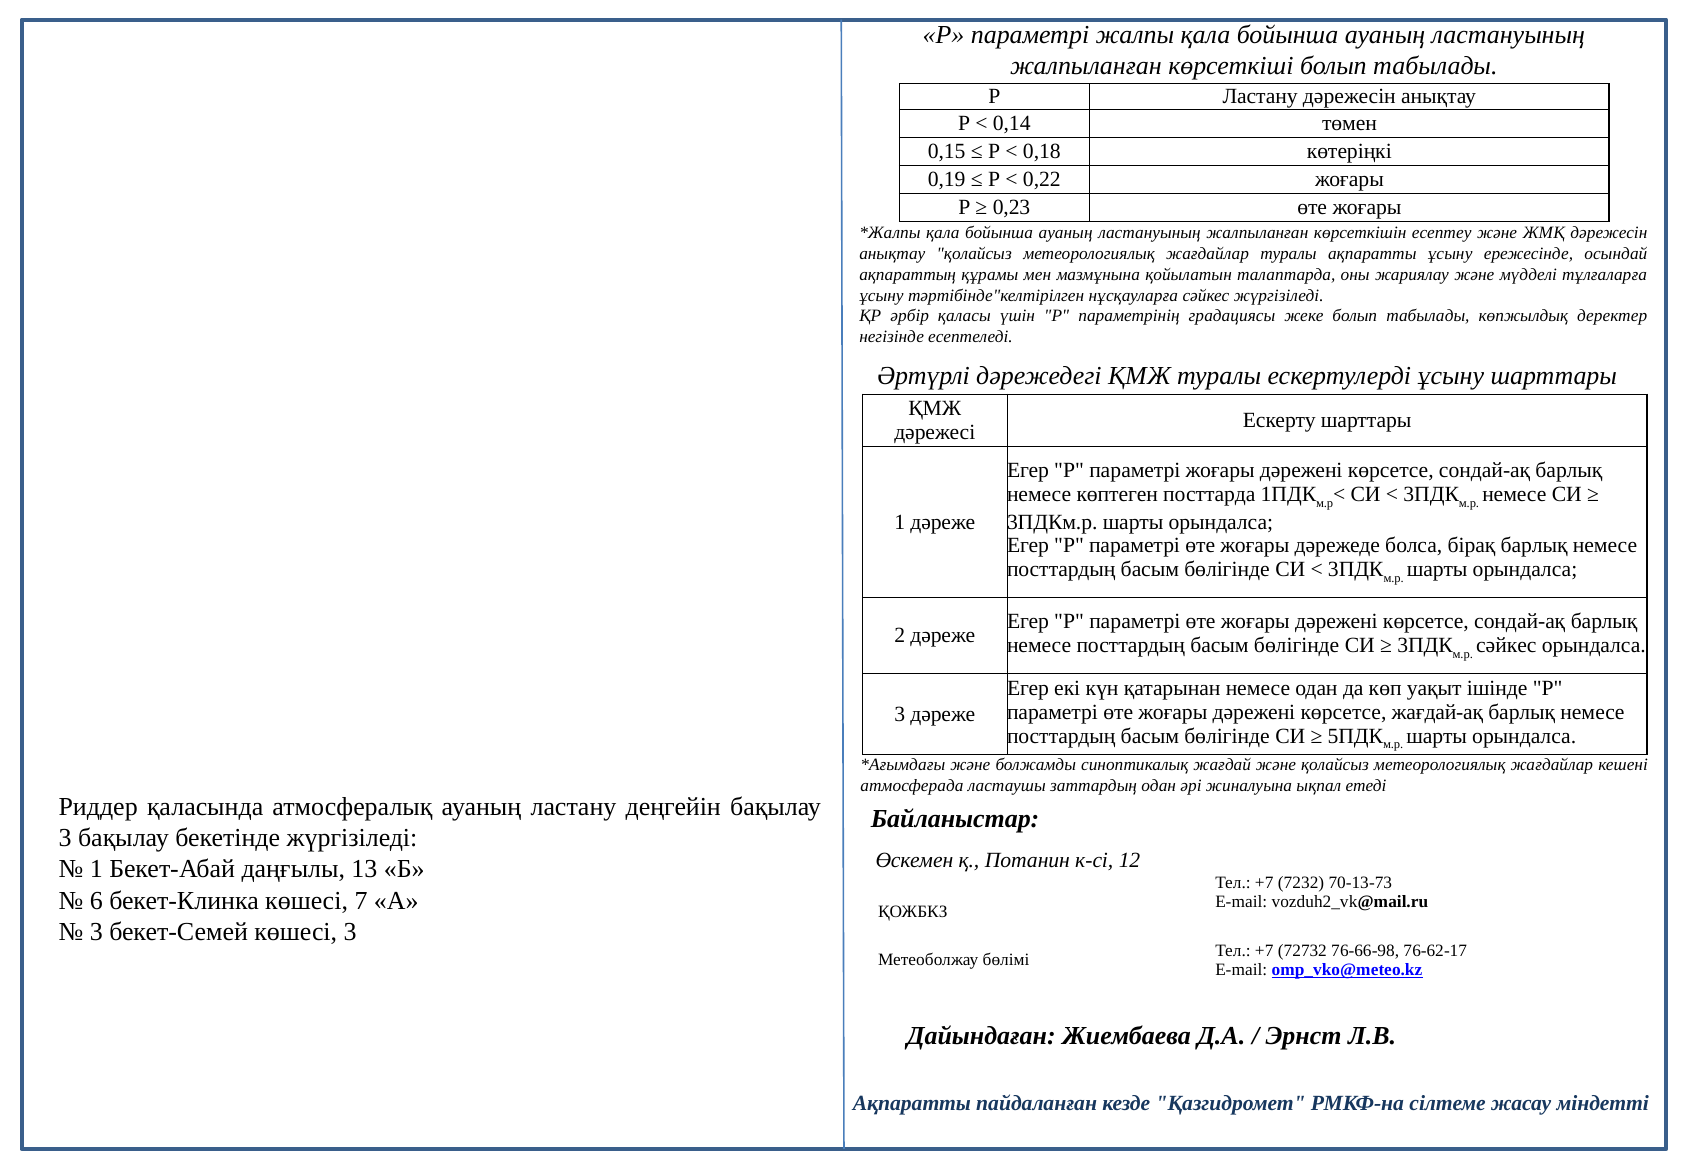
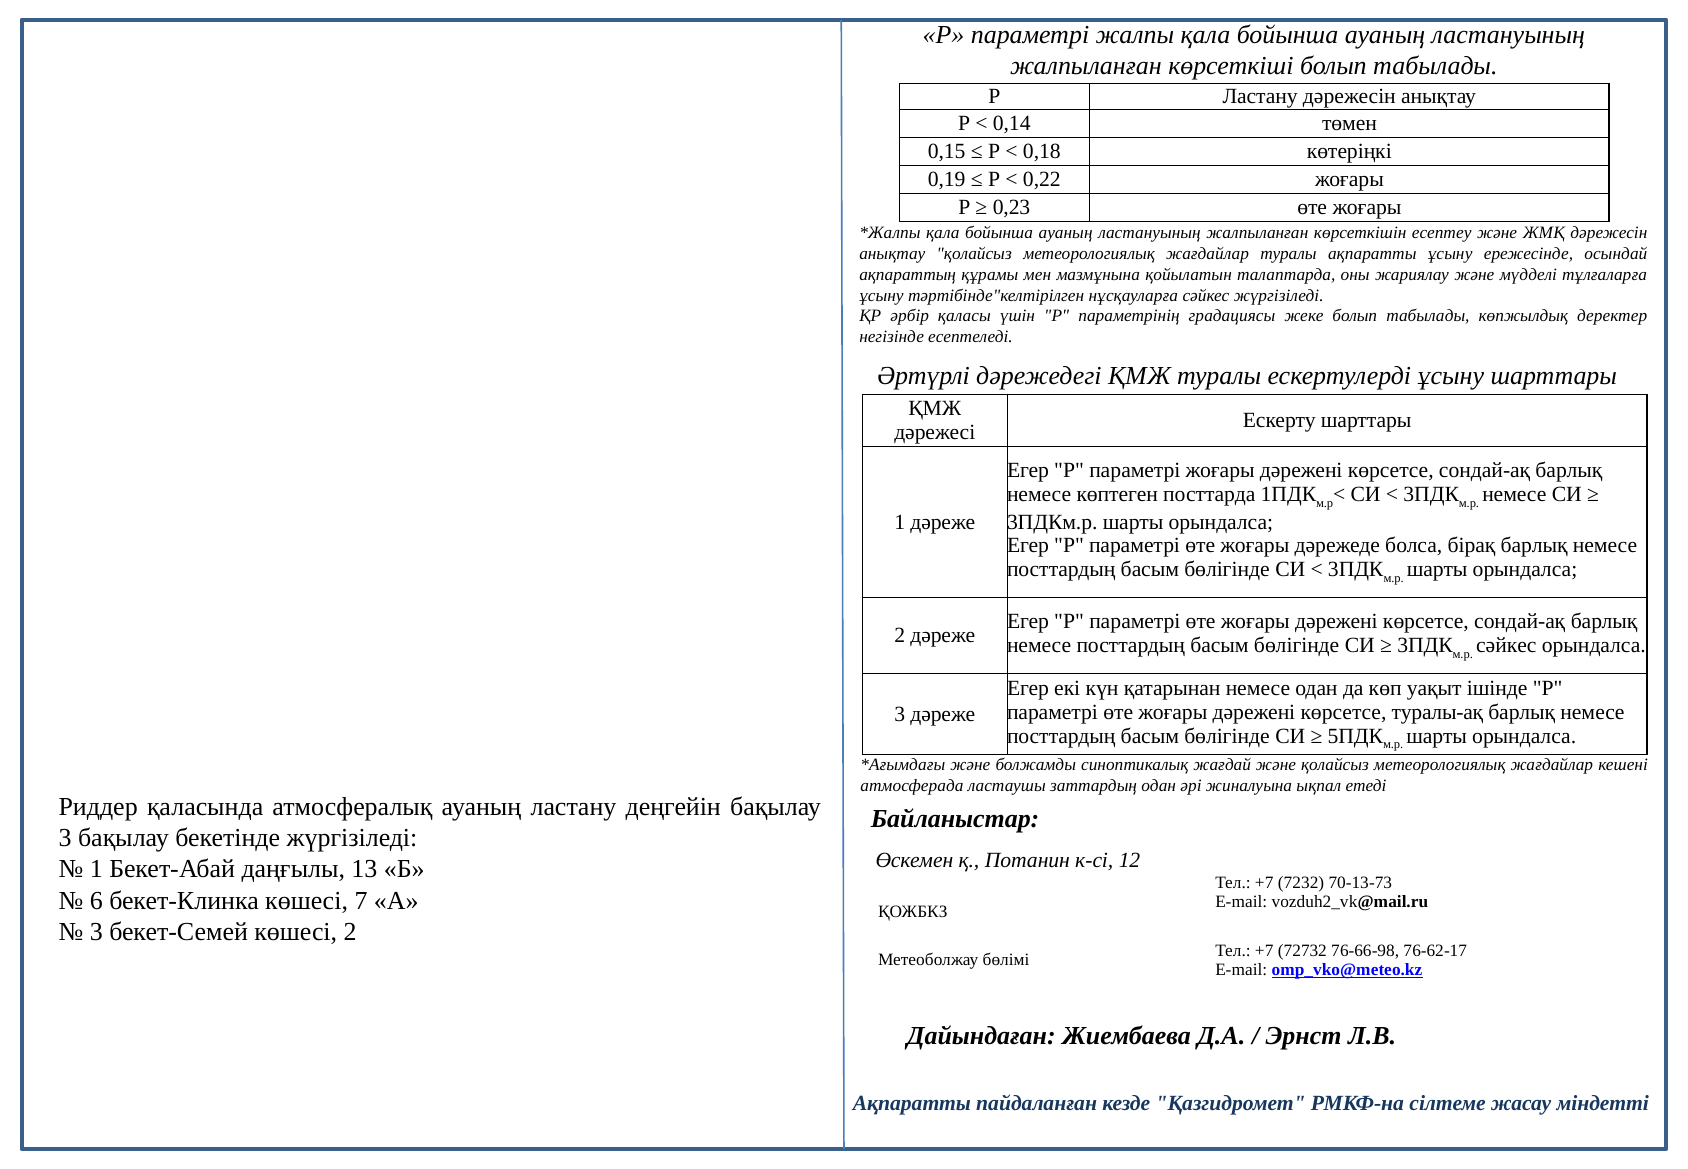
жағдай-ақ: жағдай-ақ -> туралы-ақ
көшесі 3: 3 -> 2
